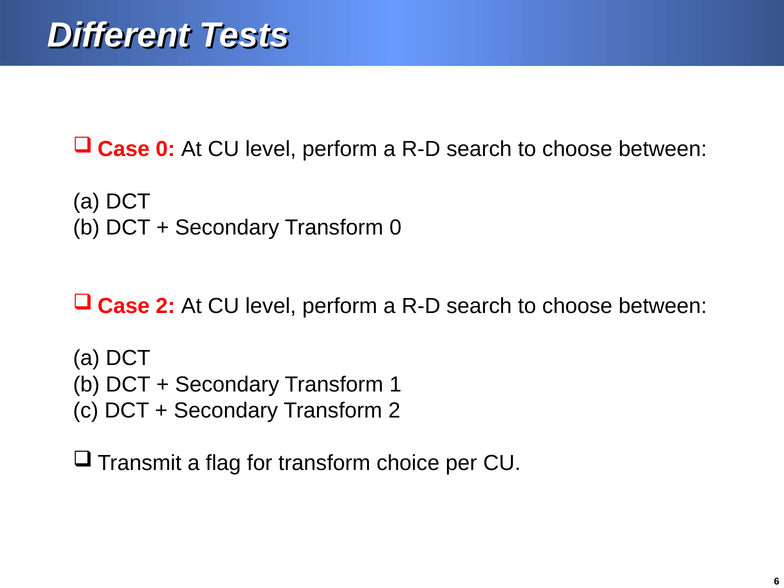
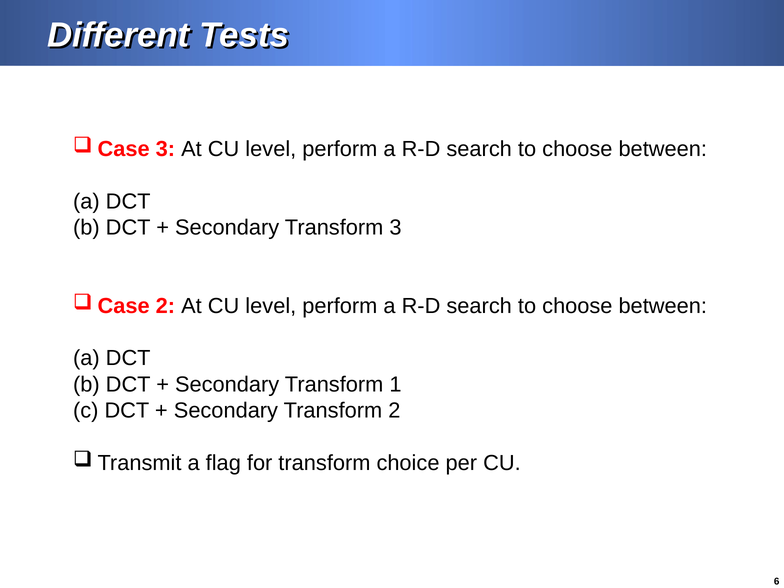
0 at (165, 149): 0 -> 3
Transform 0: 0 -> 3
